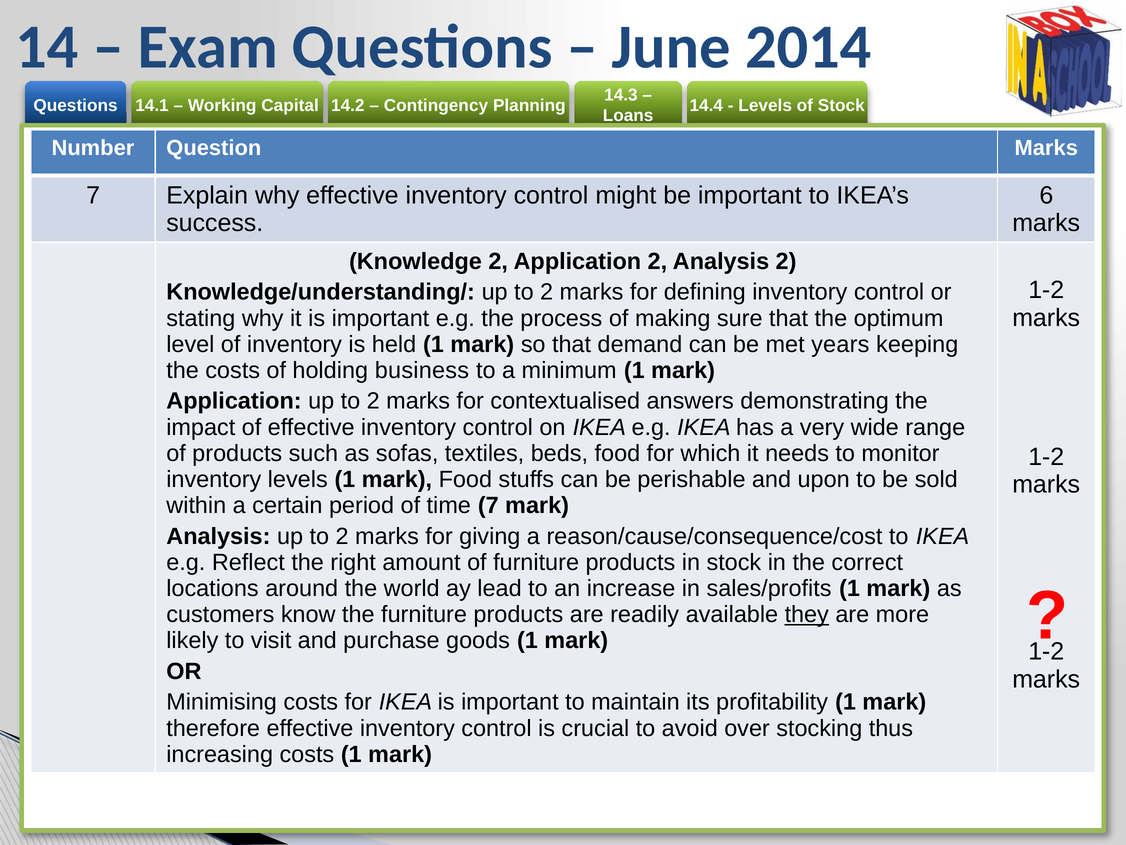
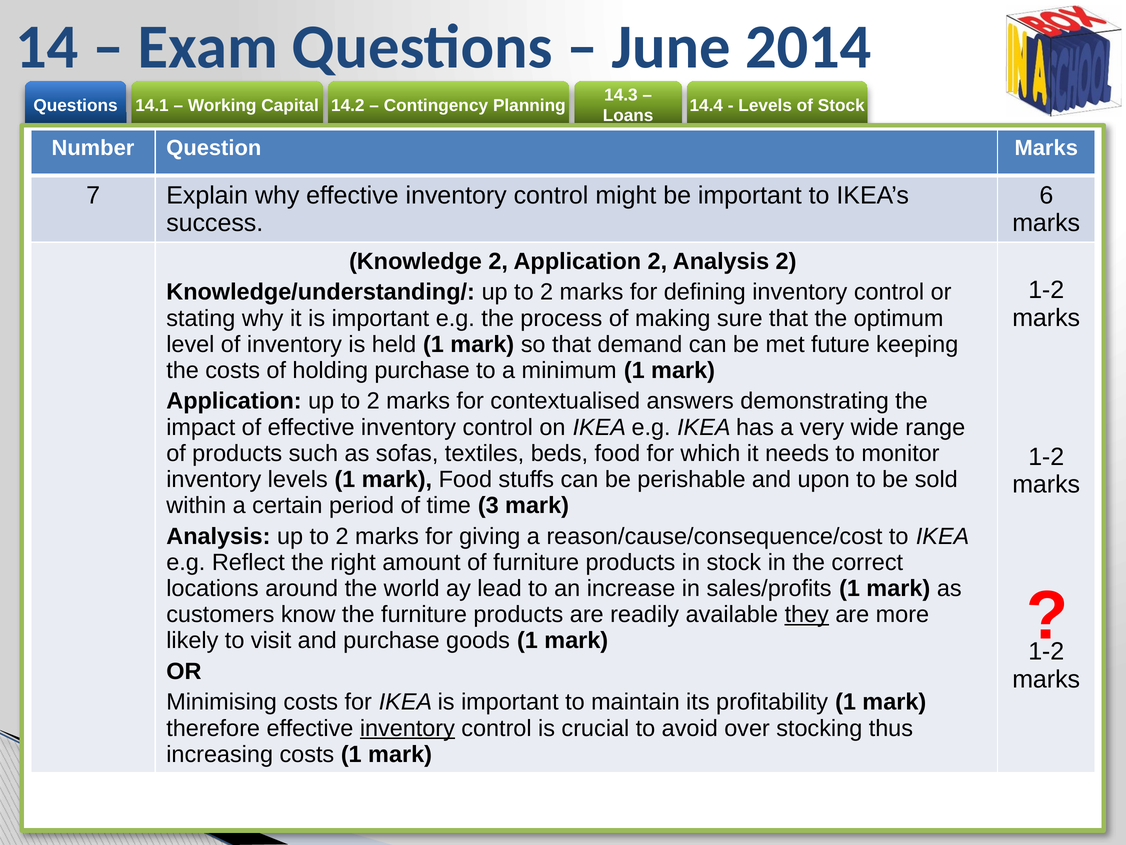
years: years -> future
holding business: business -> purchase
time 7: 7 -> 3
inventory at (407, 728) underline: none -> present
